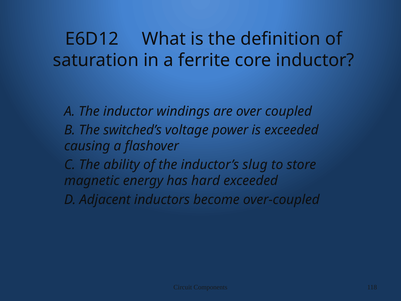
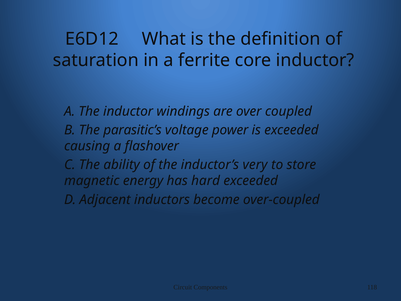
switched’s: switched’s -> parasitic’s
slug: slug -> very
